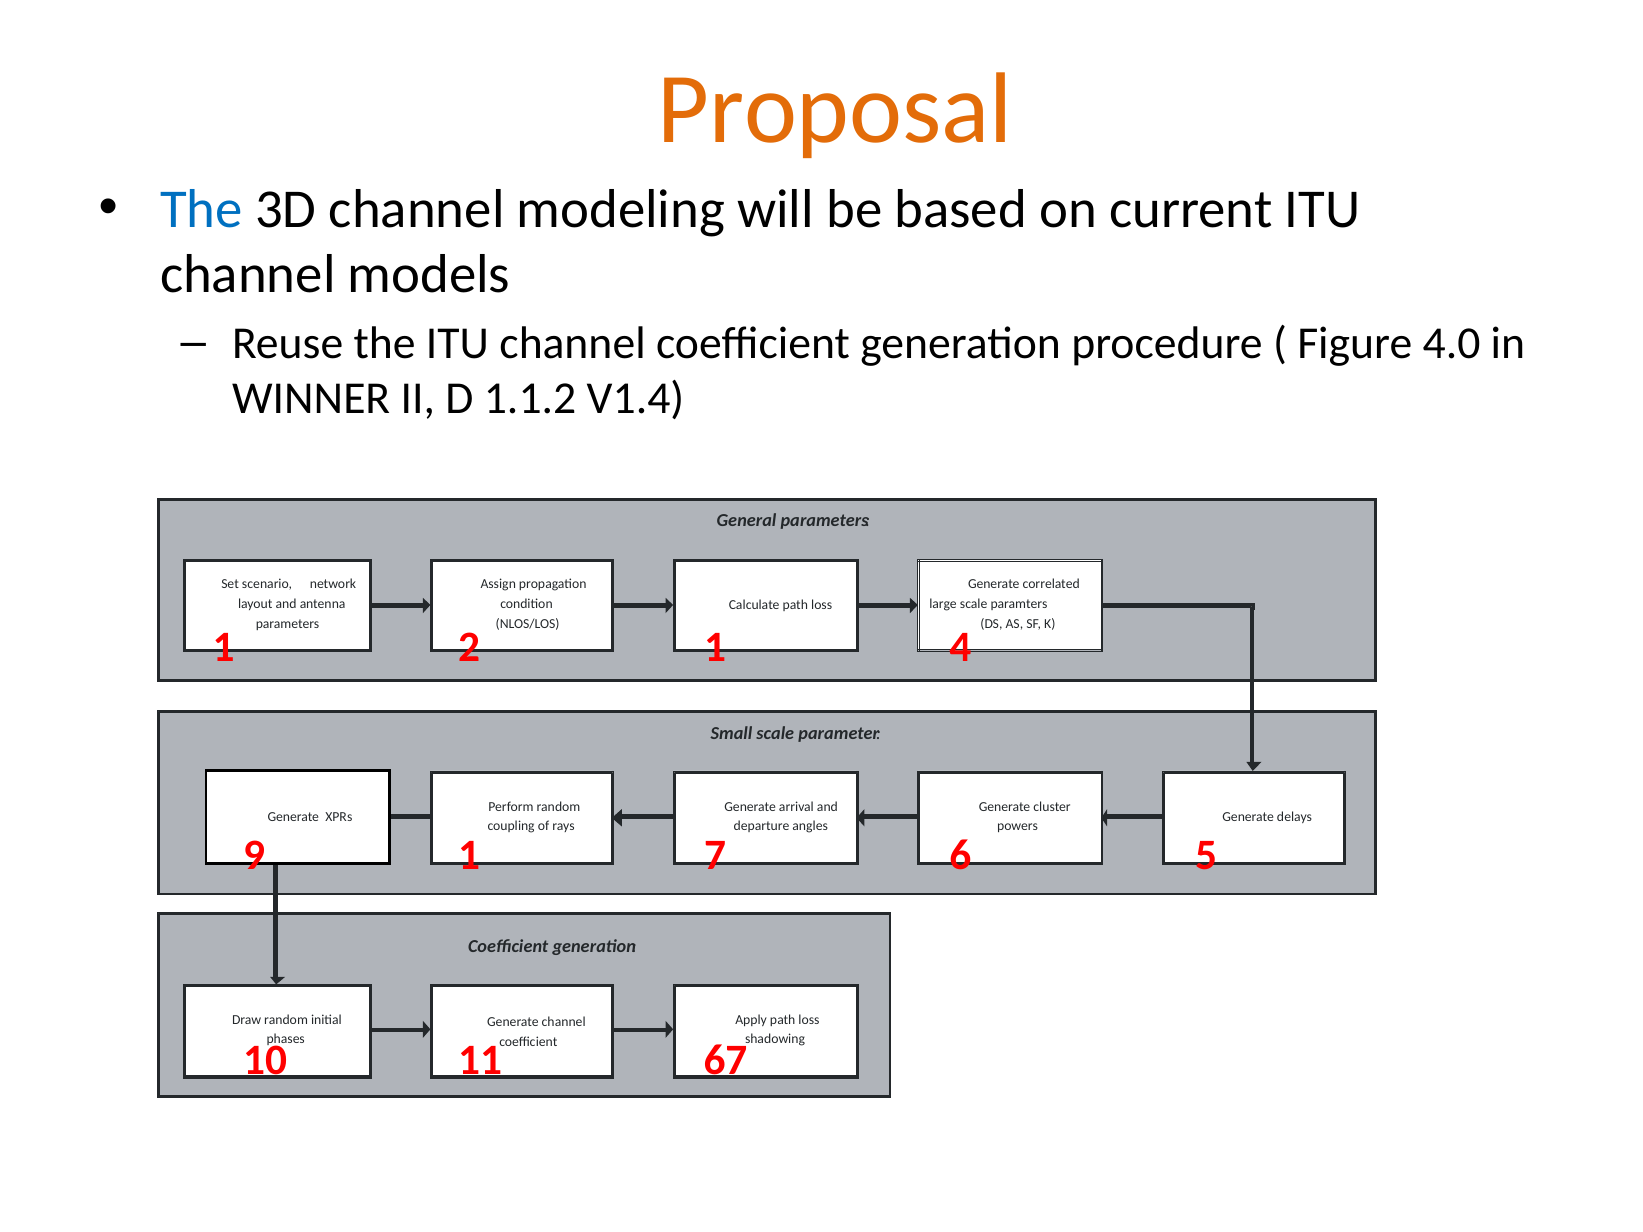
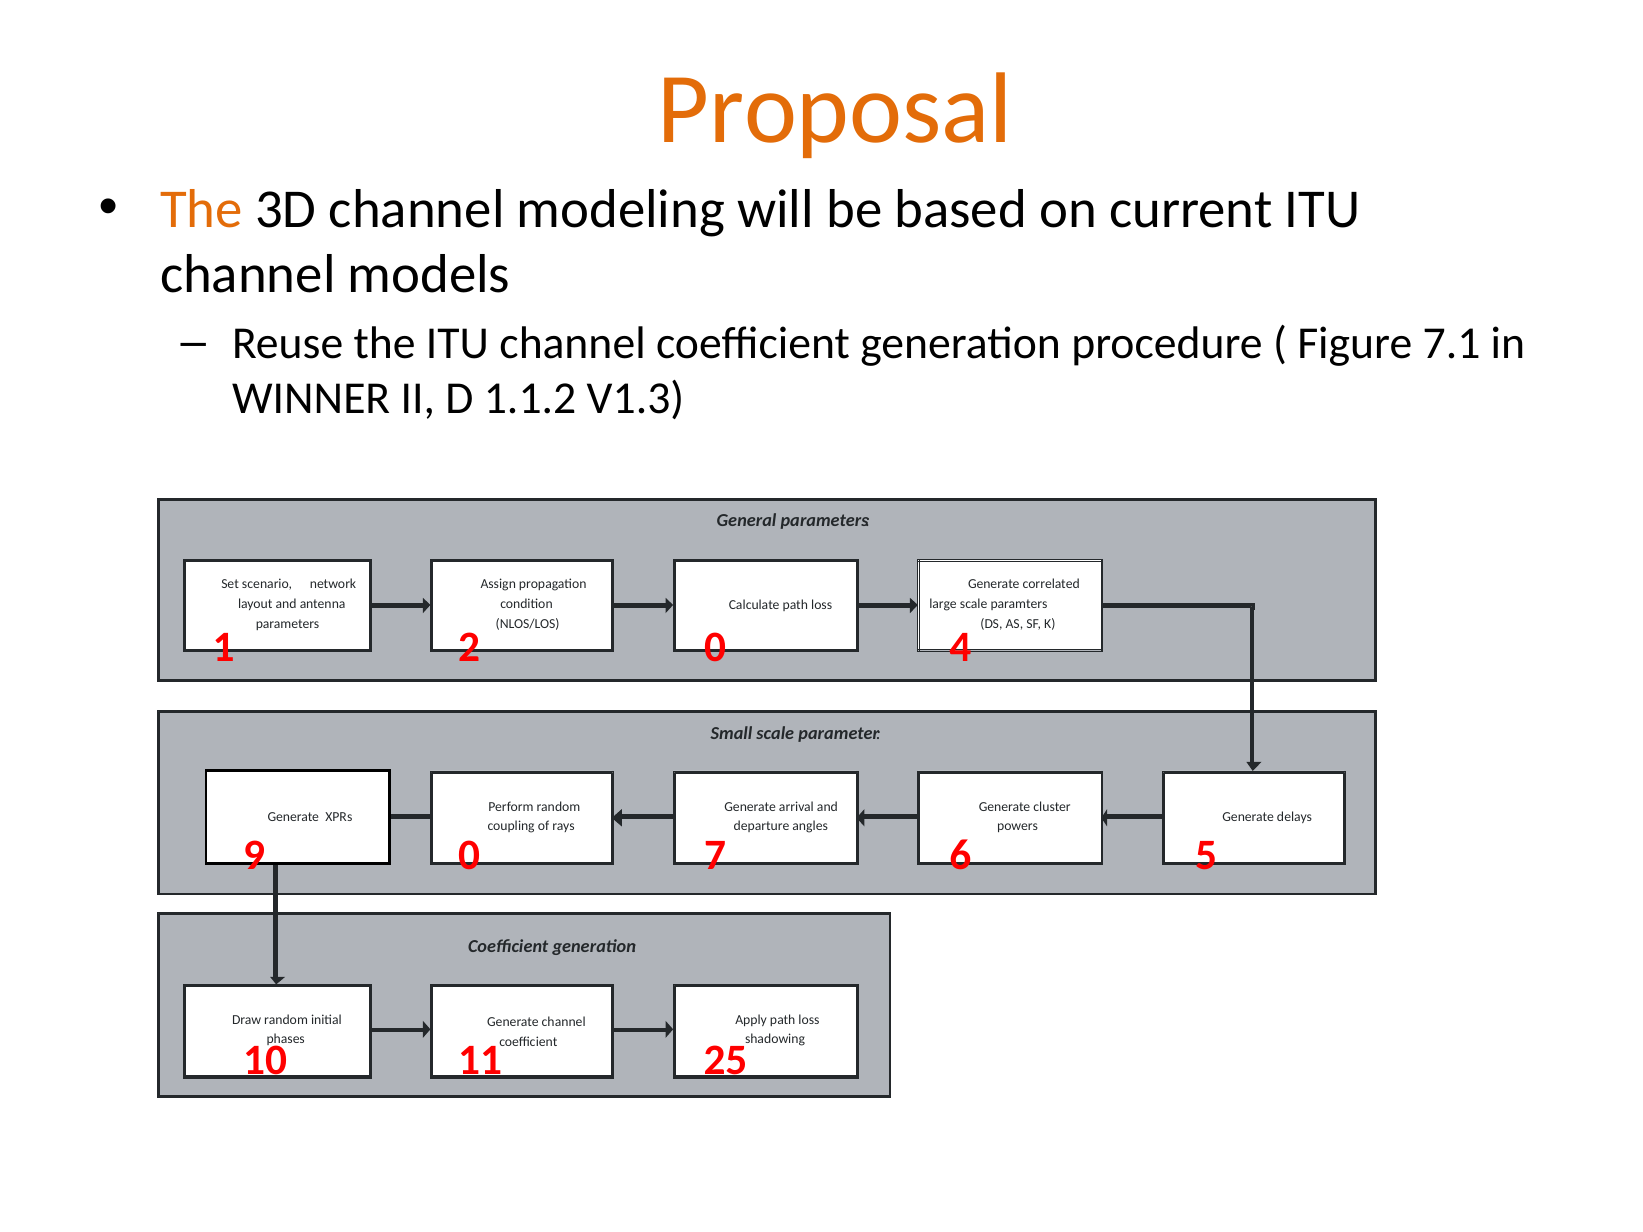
The at (202, 209) colour: blue -> orange
4.0: 4.0 -> 7.1
V1.4: V1.4 -> V1.3
2 1: 1 -> 0
9 1: 1 -> 0
67: 67 -> 25
